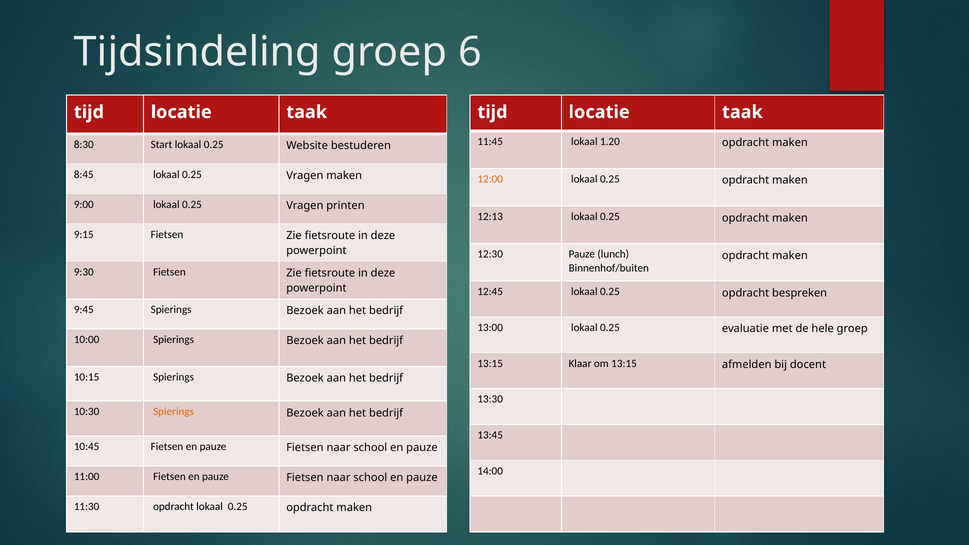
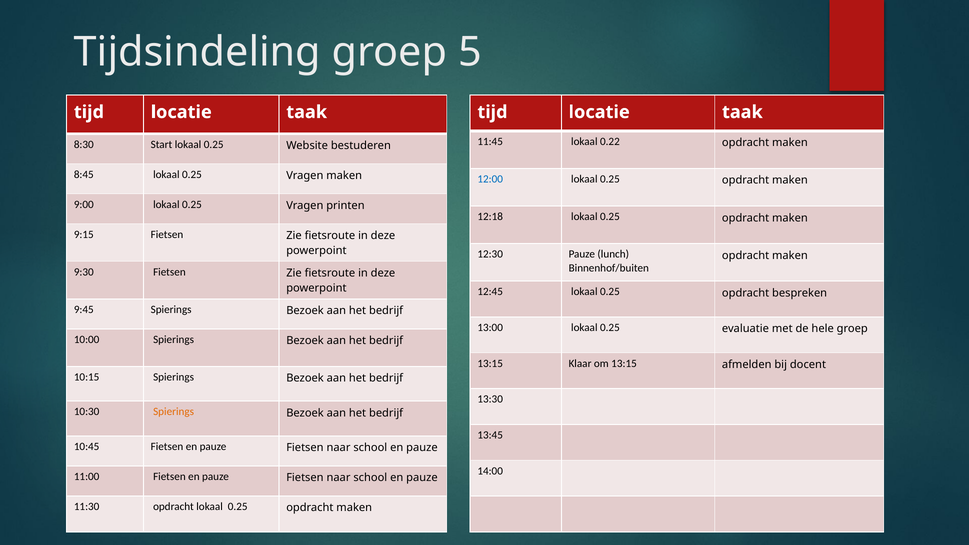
6: 6 -> 5
1.20: 1.20 -> 0.22
12:00 colour: orange -> blue
12:13: 12:13 -> 12:18
